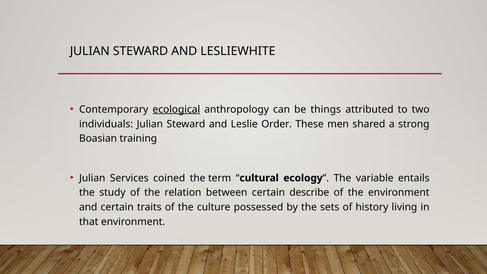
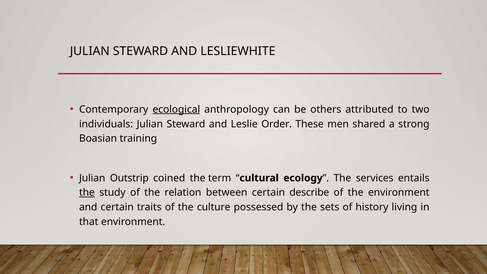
things: things -> others
Services: Services -> Outstrip
variable: variable -> services
the at (87, 193) underline: none -> present
